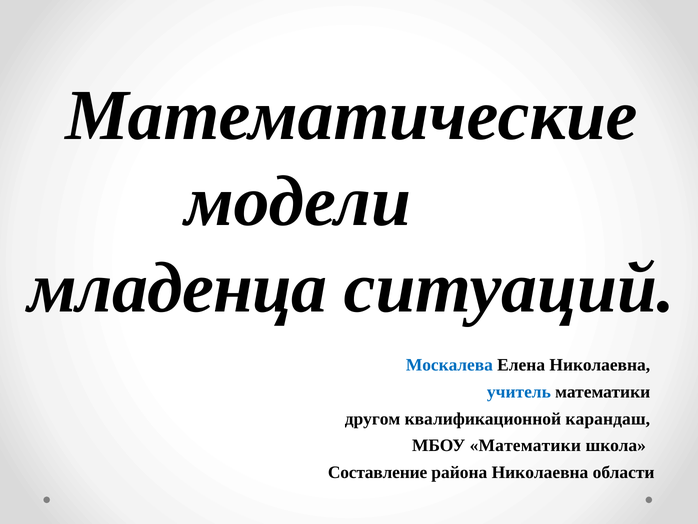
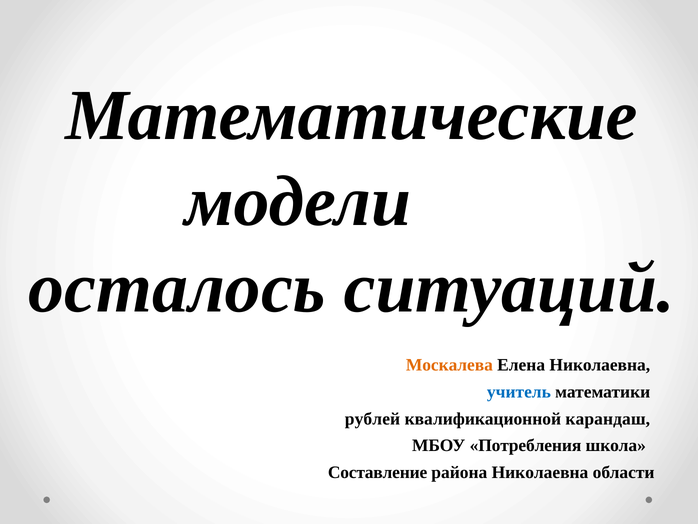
младенца: младенца -> осталось
Москалева colour: blue -> orange
другом: другом -> рублей
МБОУ Математики: Математики -> Потребления
